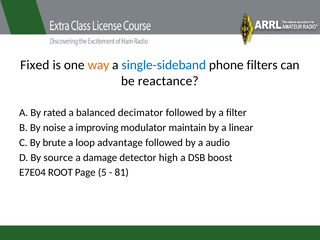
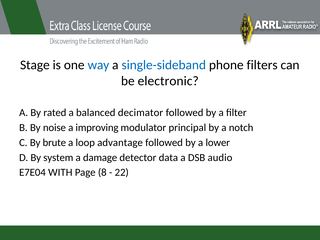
Fixed: Fixed -> Stage
way colour: orange -> blue
reactance: reactance -> electronic
maintain: maintain -> principal
linear: linear -> notch
audio: audio -> lower
source: source -> system
high: high -> data
boost: boost -> audio
ROOT: ROOT -> WITH
5: 5 -> 8
81: 81 -> 22
